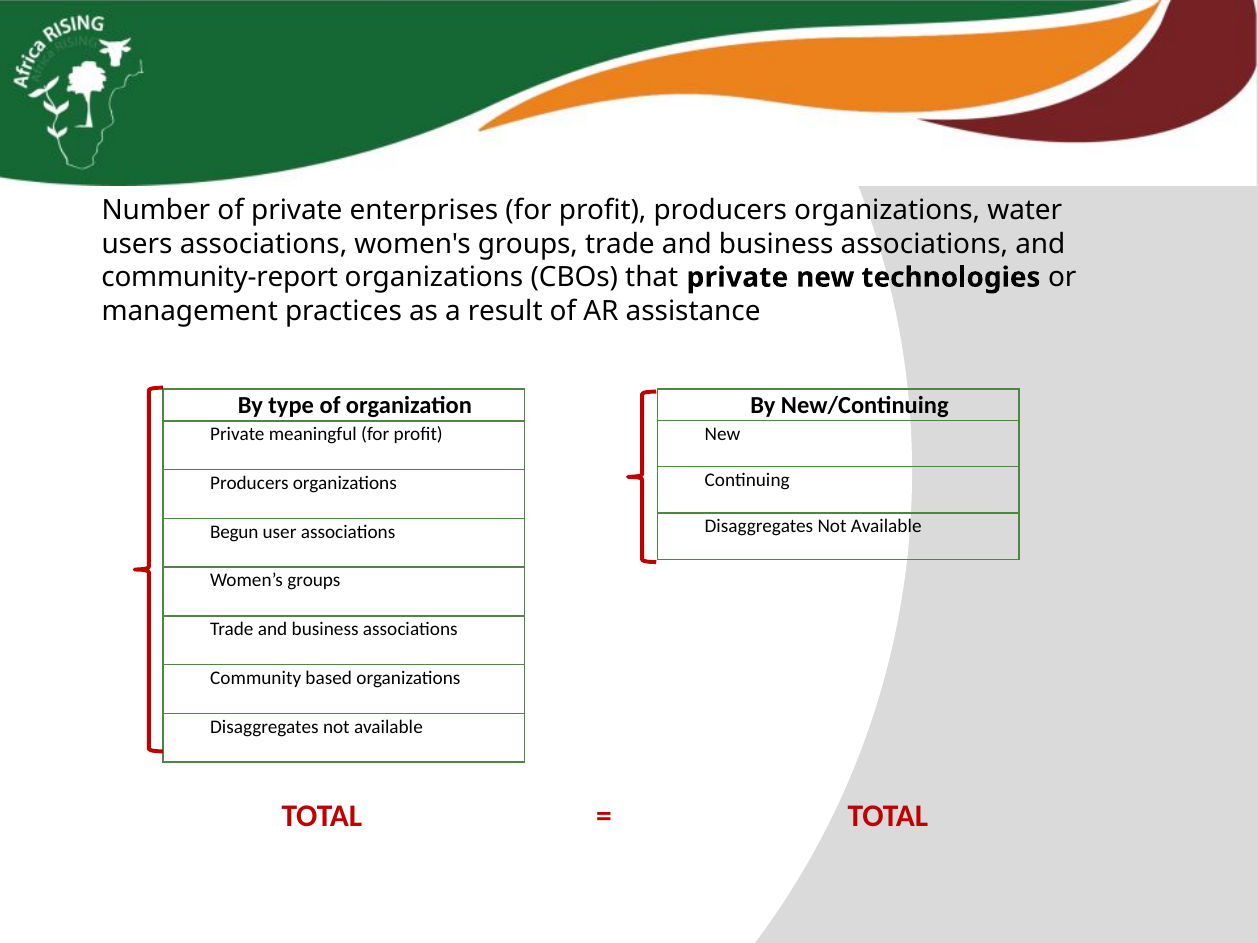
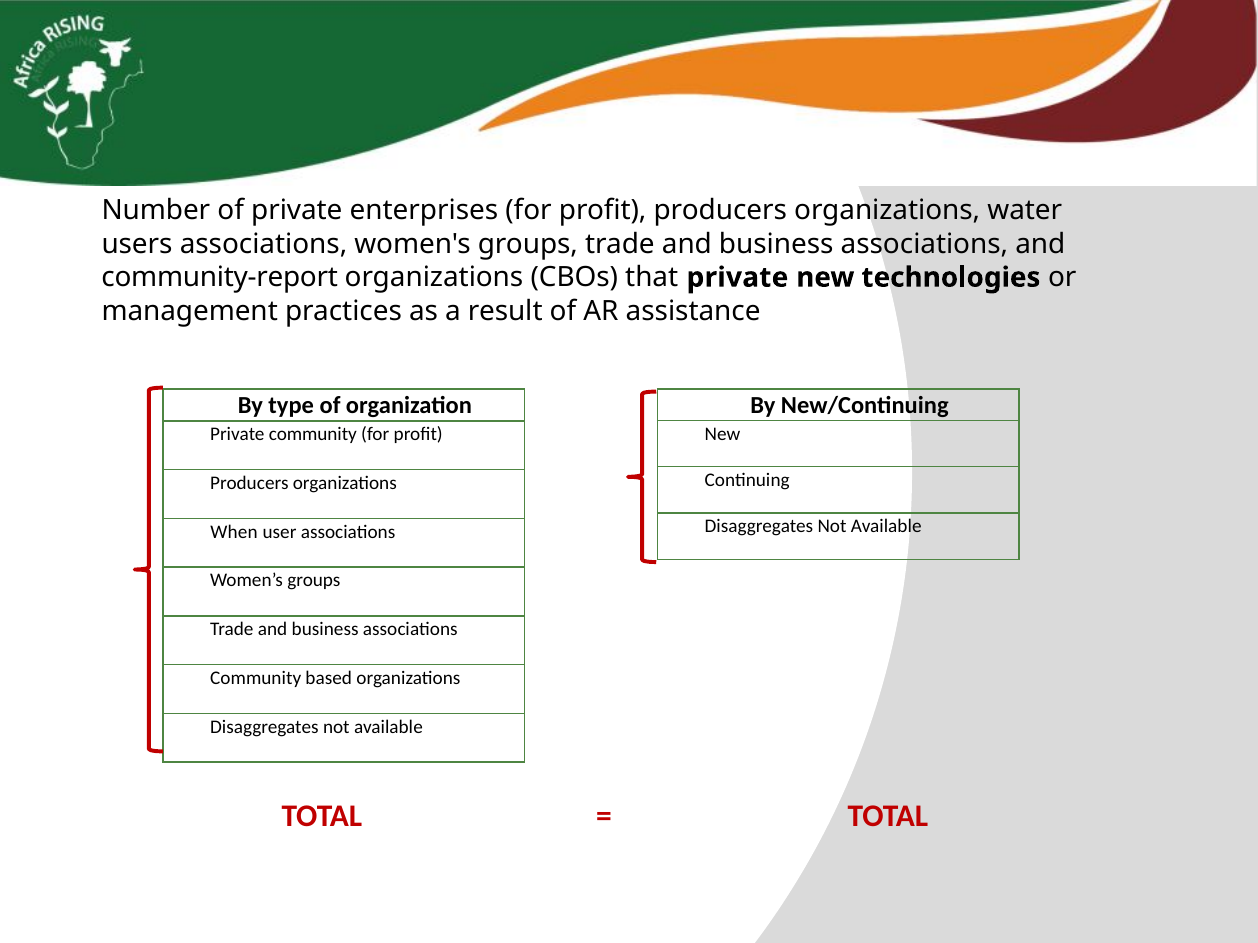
Private meaningful: meaningful -> community
Begun: Begun -> When
